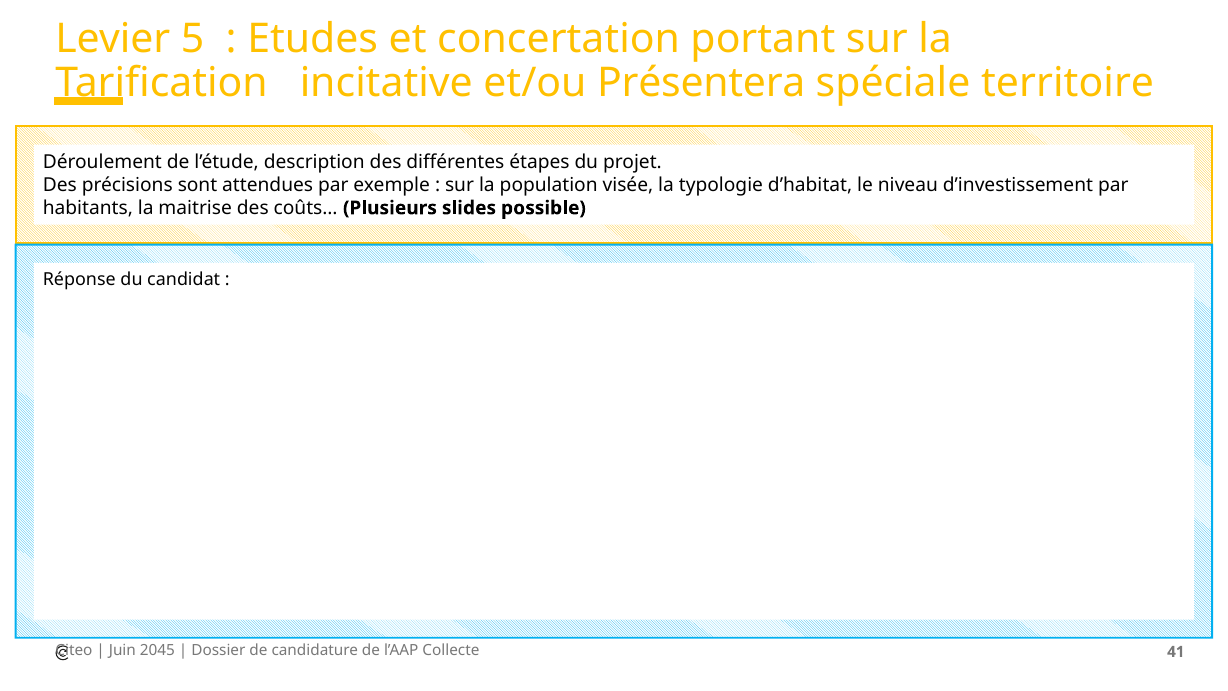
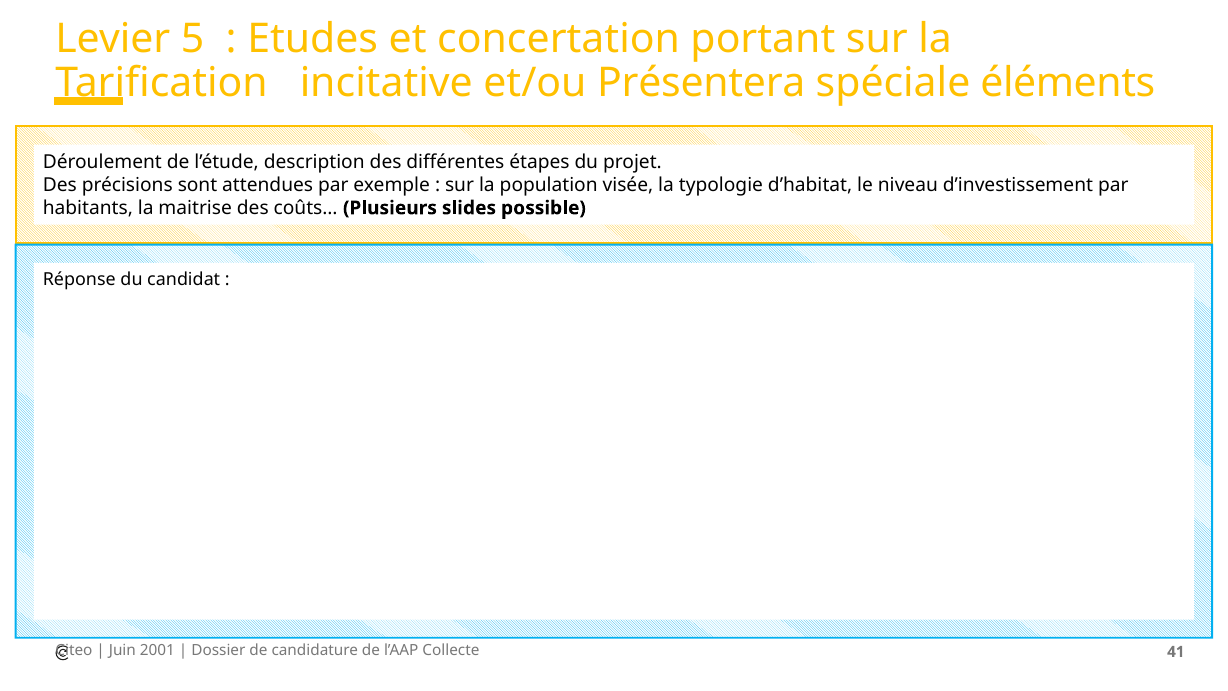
territoire: territoire -> éléments
2045: 2045 -> 2001
